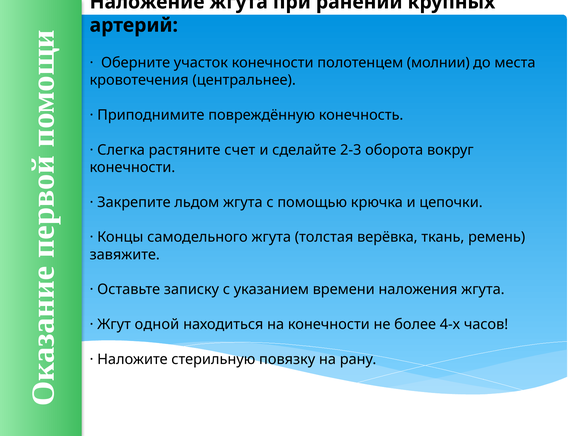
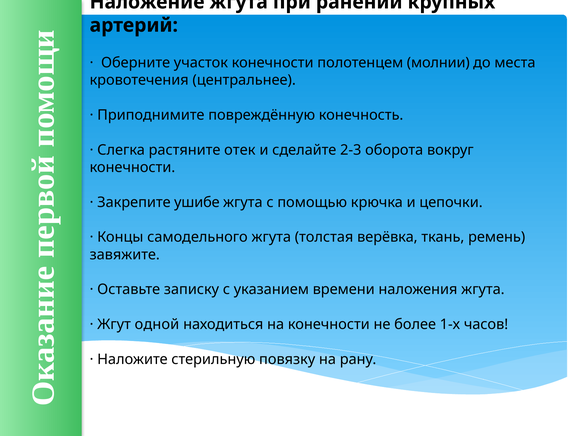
счет: счет -> отек
льдом: льдом -> ушибе
4-х: 4-х -> 1-х
